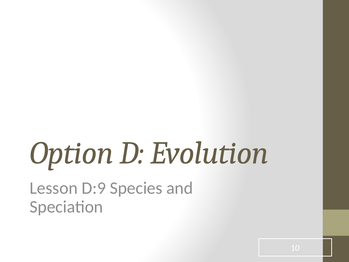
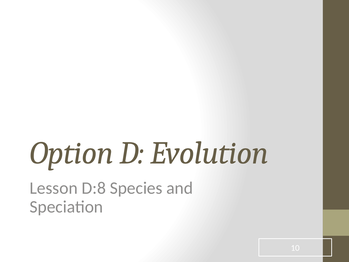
D:9: D:9 -> D:8
